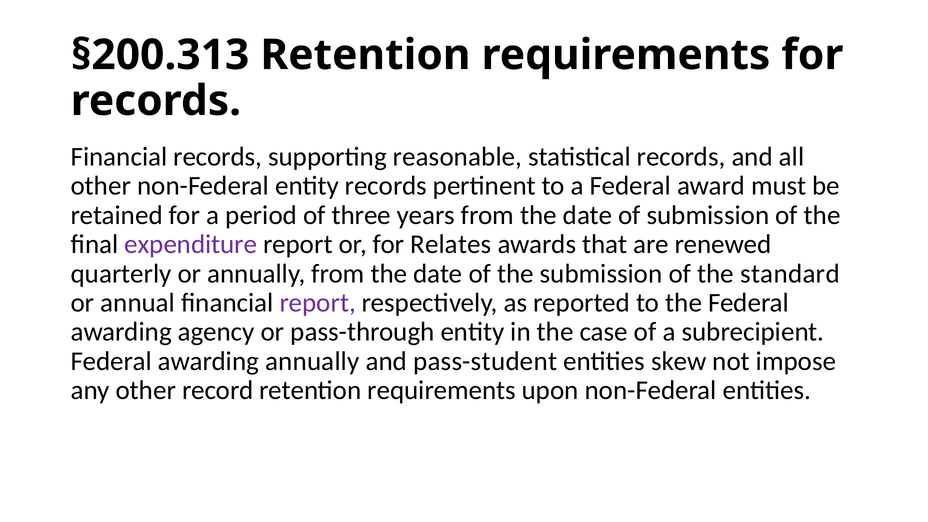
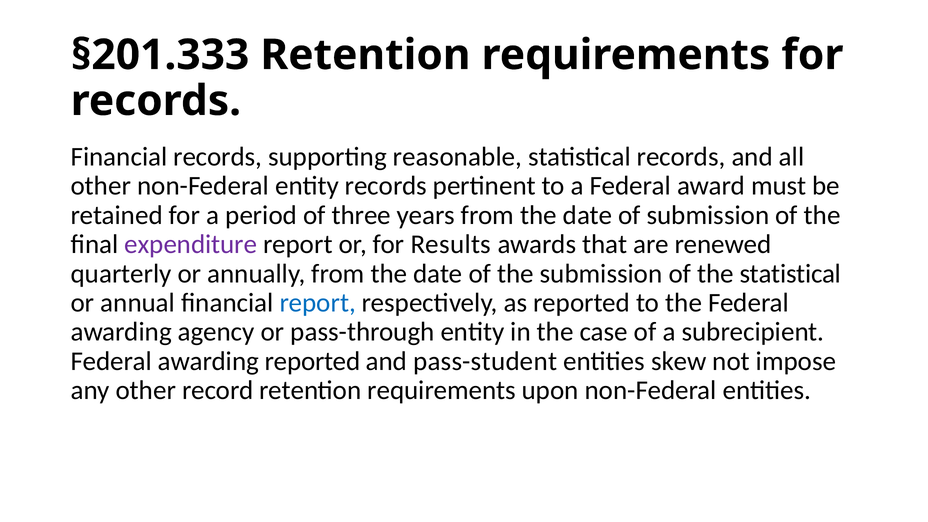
§200.313: §200.313 -> §201.333
Relates: Relates -> Results
the standard: standard -> statistical
report at (318, 303) colour: purple -> blue
awarding annually: annually -> reported
